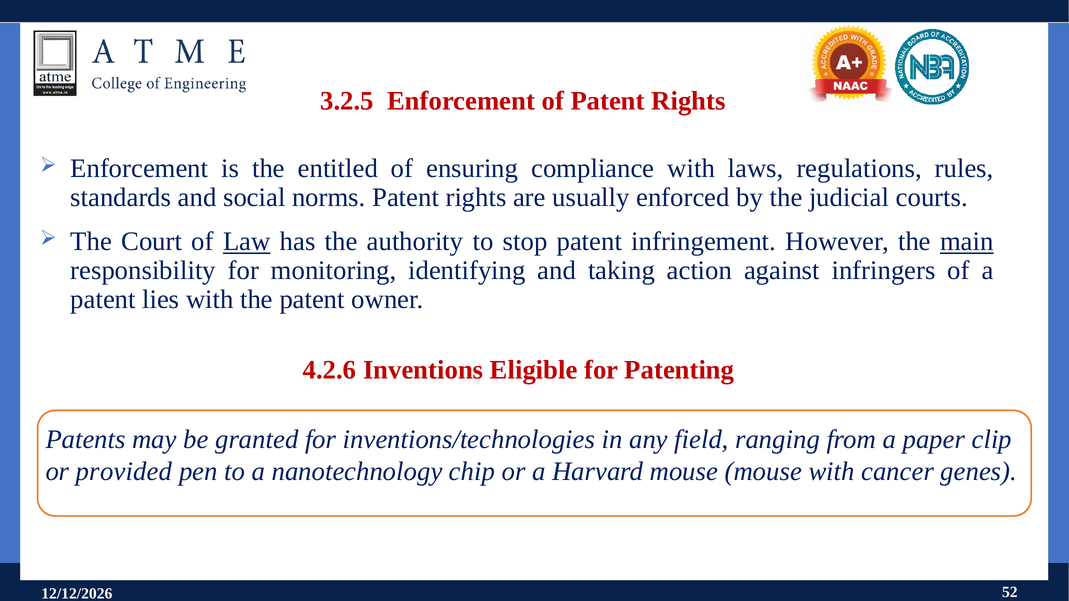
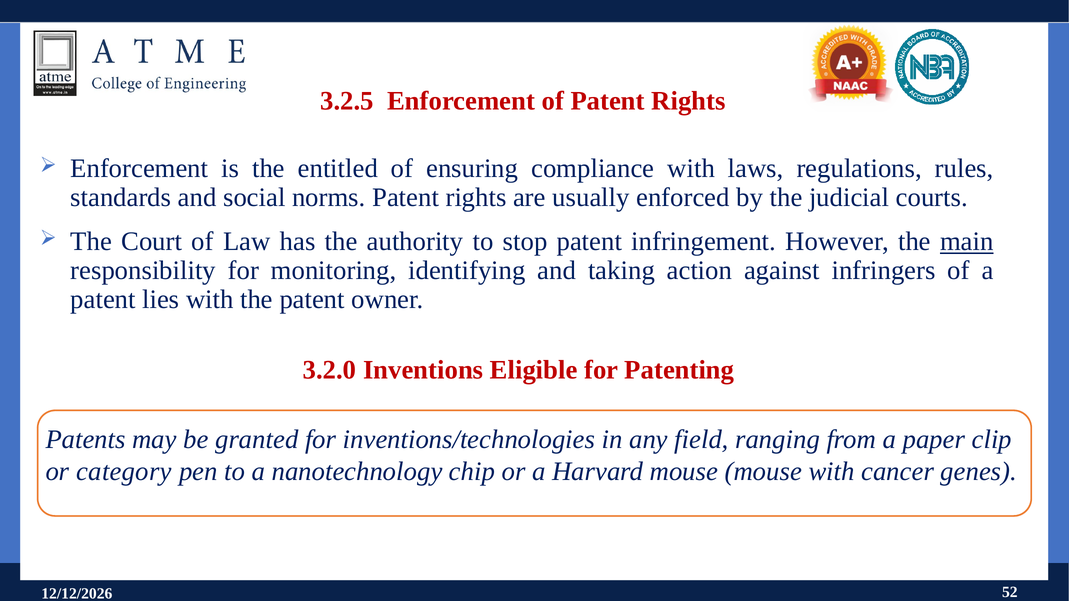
Law underline: present -> none
4.2.6: 4.2.6 -> 3.2.0
provided: provided -> category
